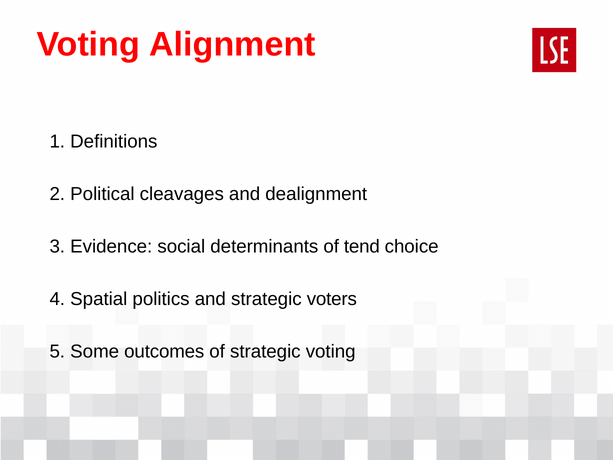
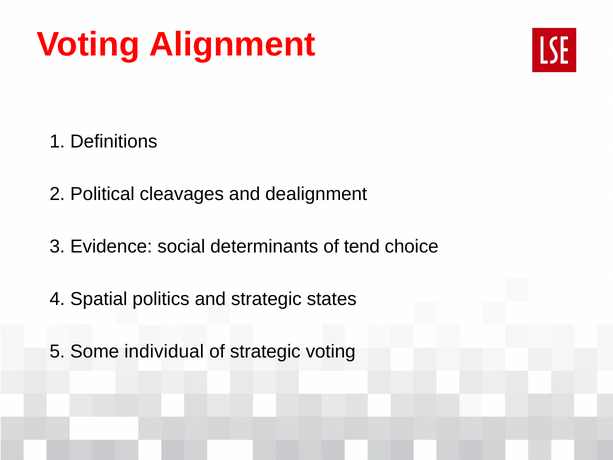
voters: voters -> states
outcomes: outcomes -> individual
